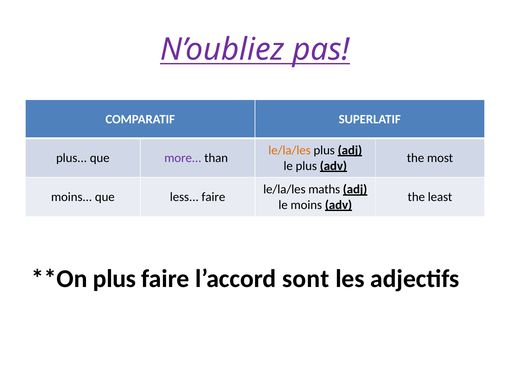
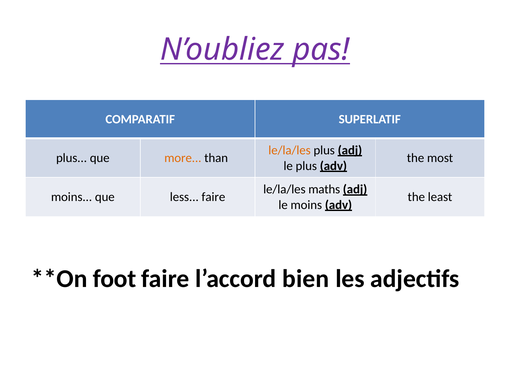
more colour: purple -> orange
plus at (114, 278): plus -> foot
sont: sont -> bien
